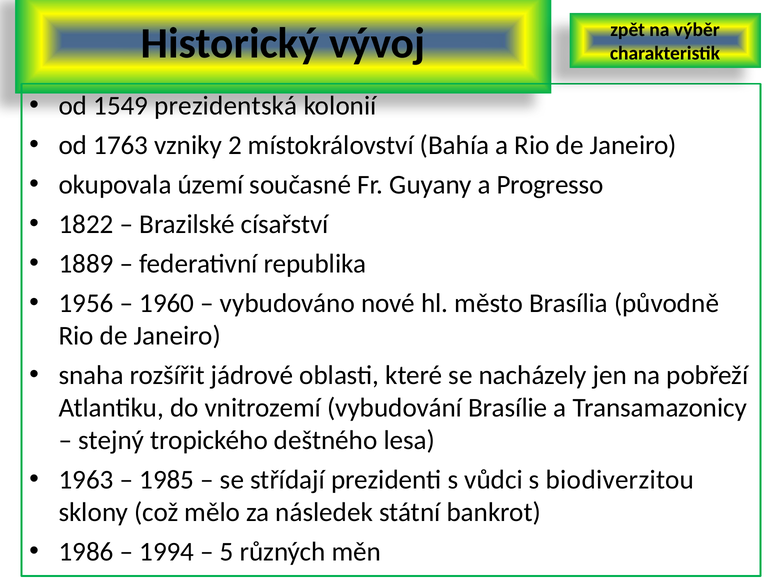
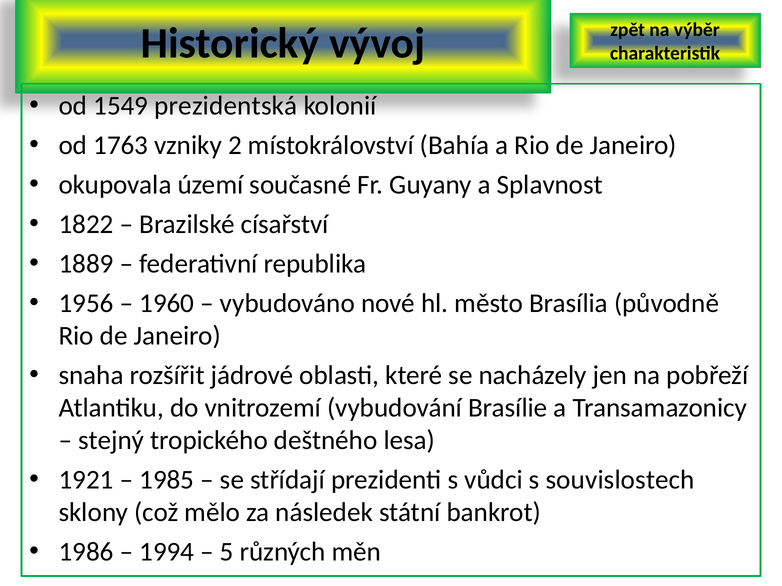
Progresso: Progresso -> Splavnost
1963: 1963 -> 1921
biodiverzitou: biodiverzitou -> souvislostech
